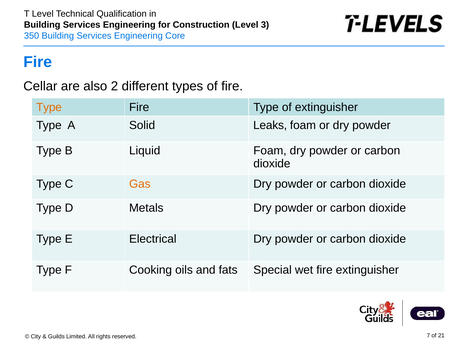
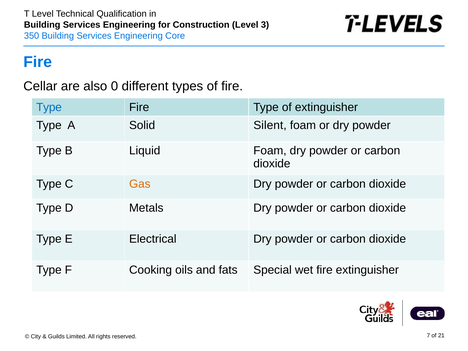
2: 2 -> 0
Type at (49, 107) colour: orange -> blue
Leaks: Leaks -> Silent
